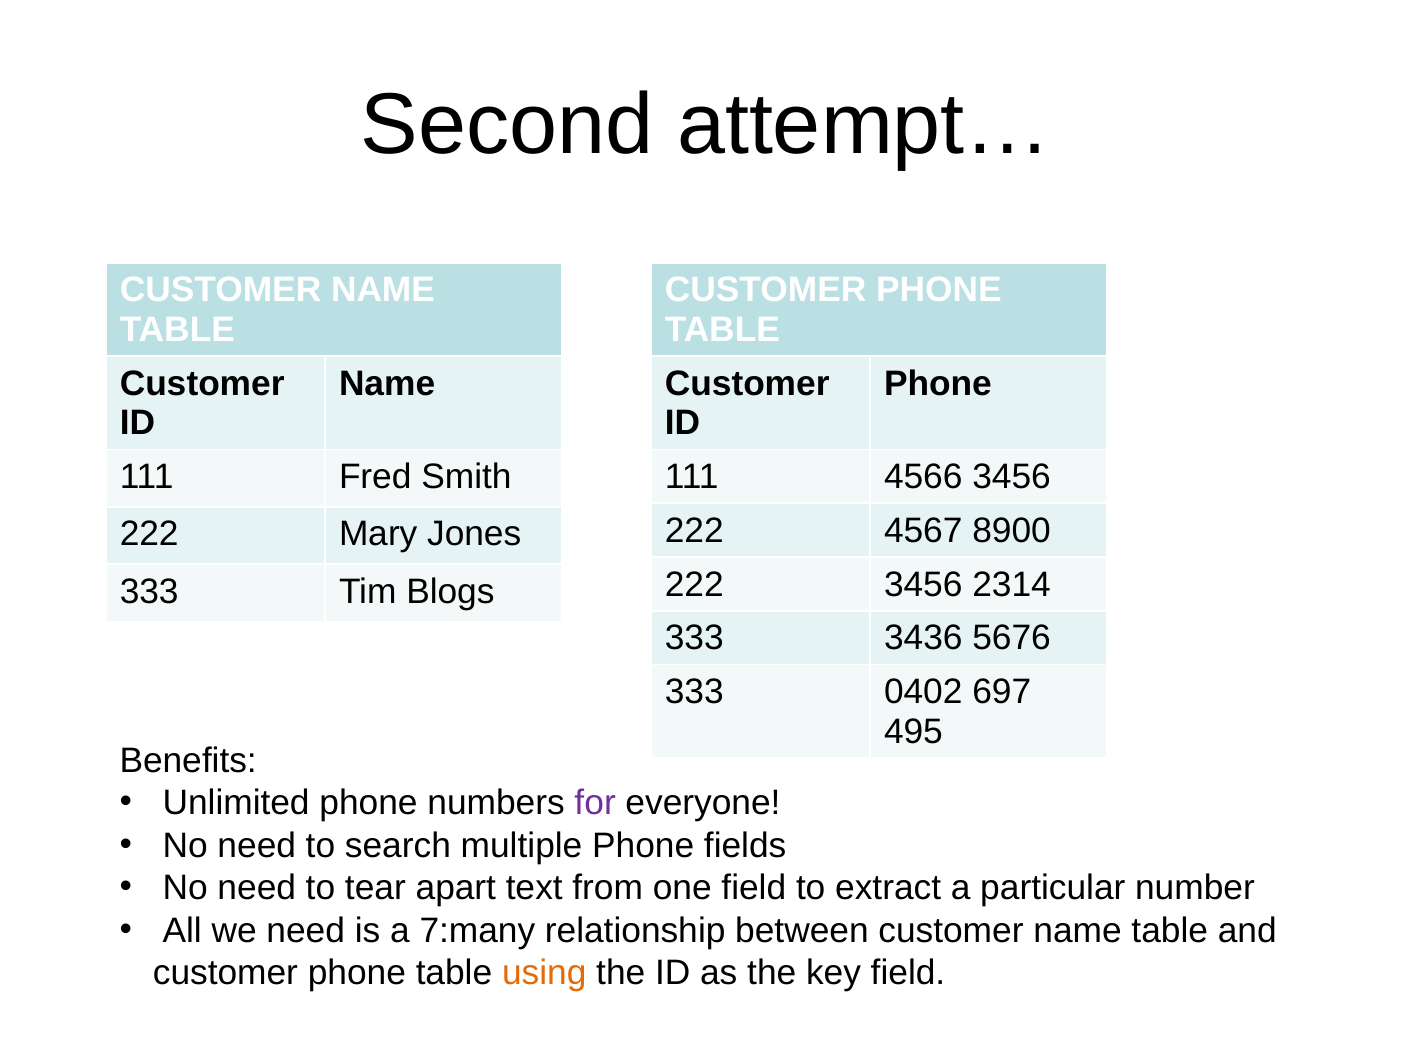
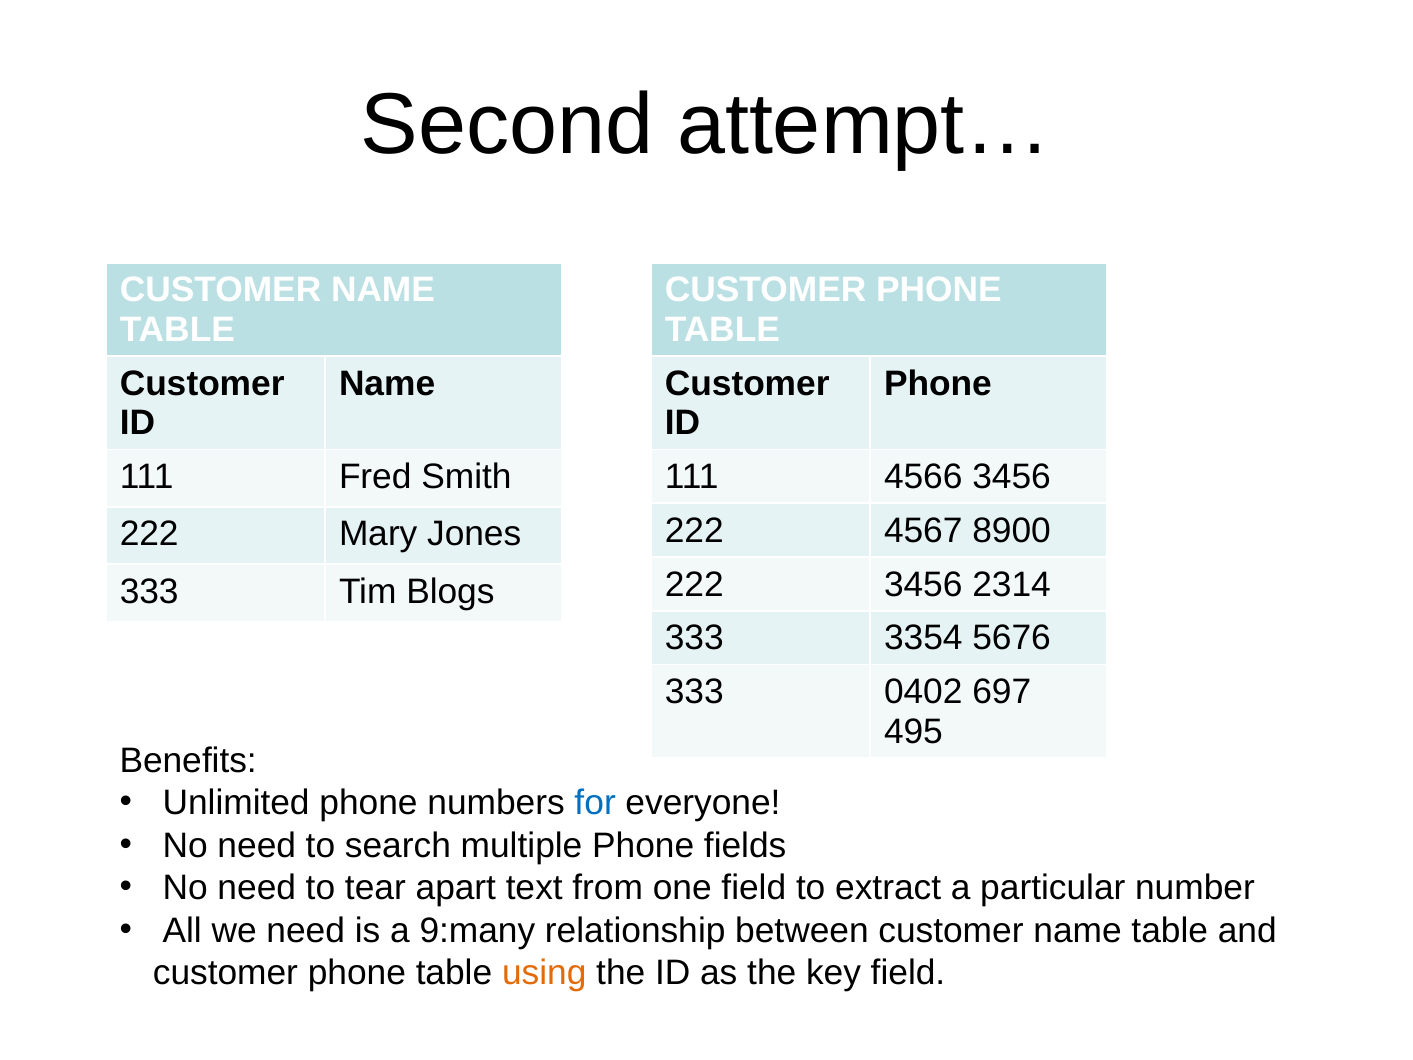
3436: 3436 -> 3354
for colour: purple -> blue
7:many: 7:many -> 9:many
